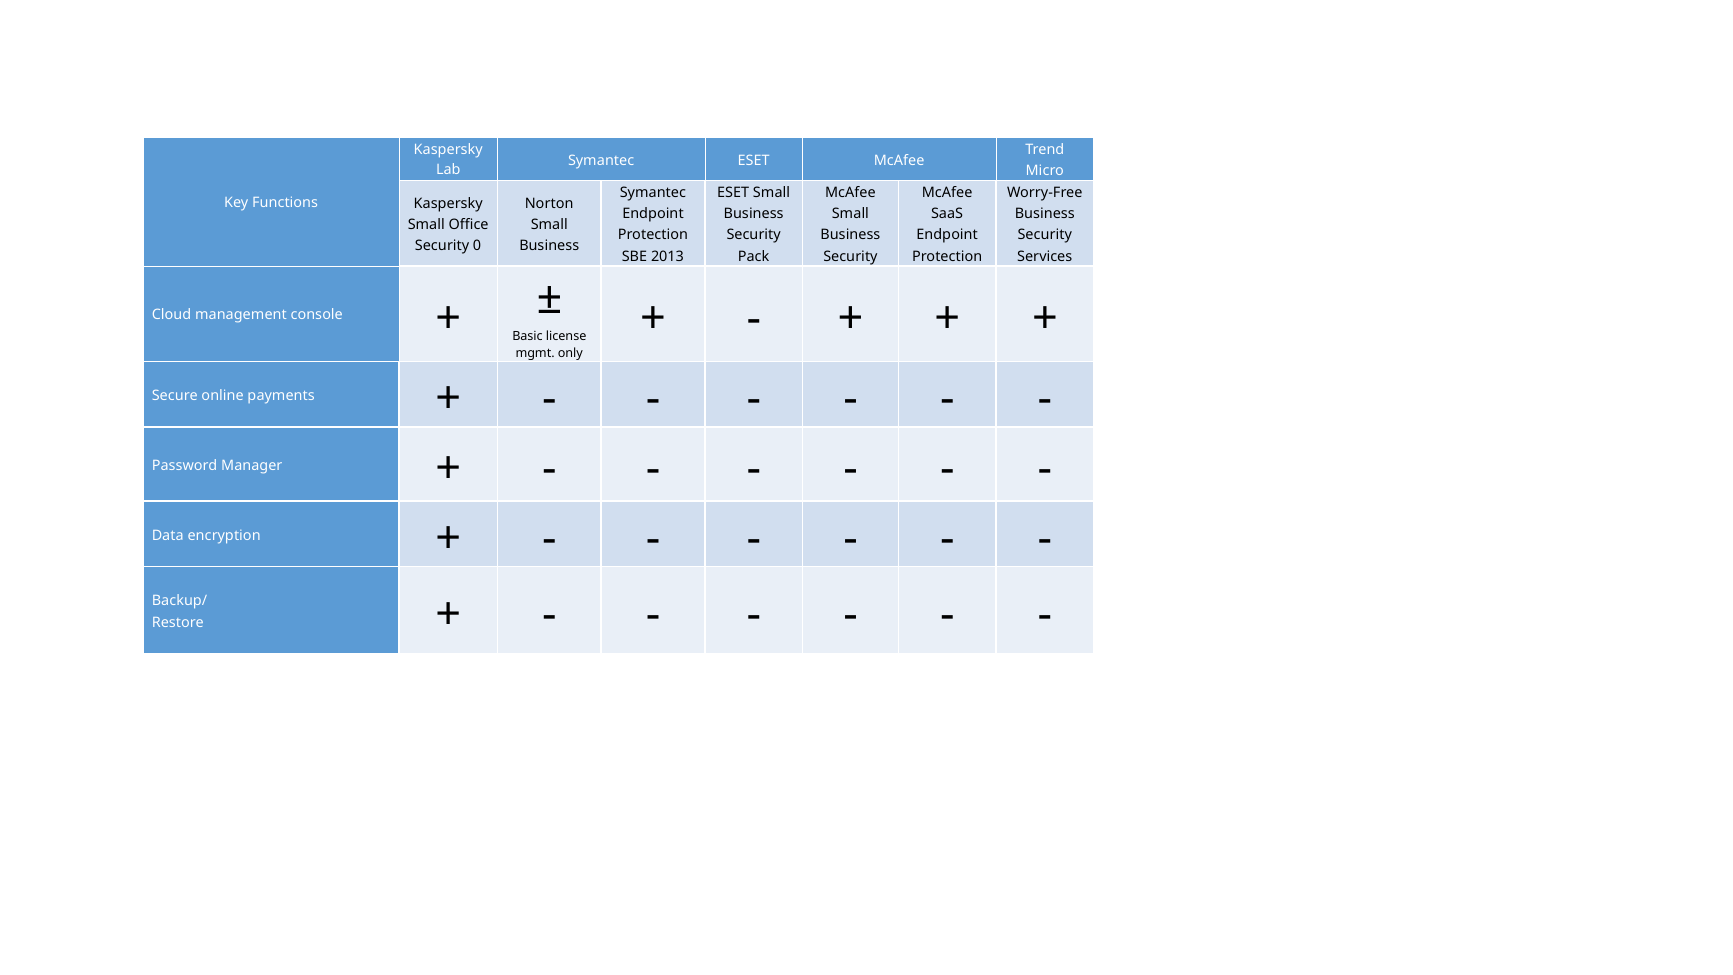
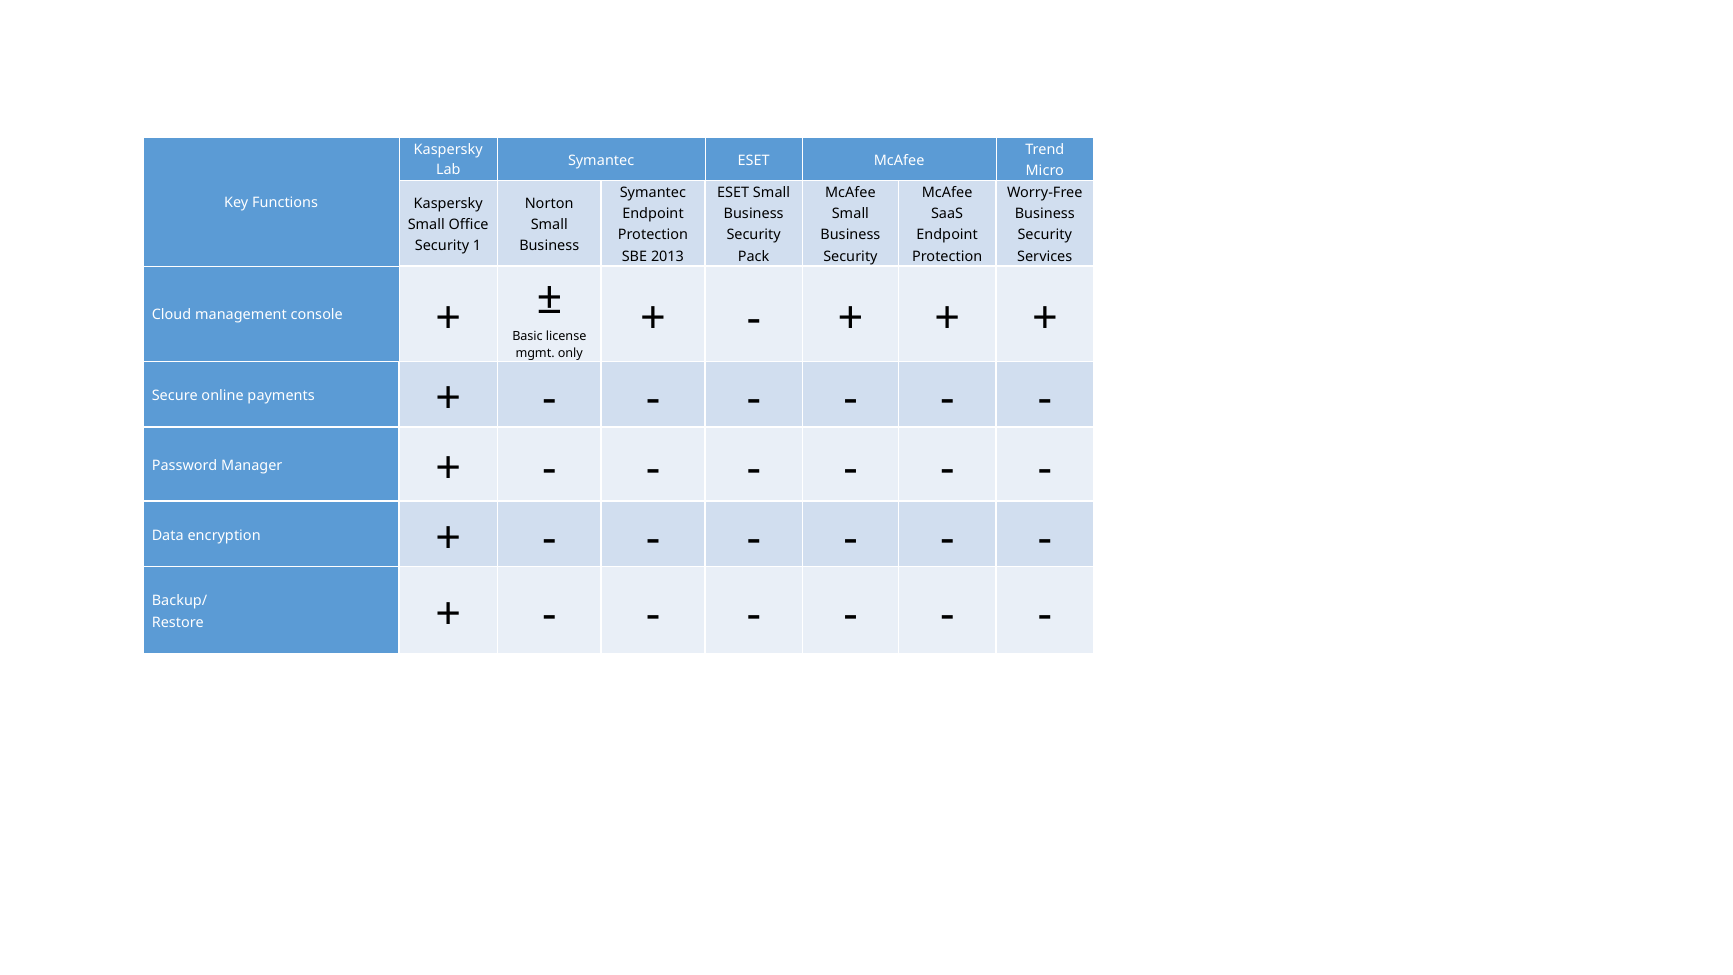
0: 0 -> 1
